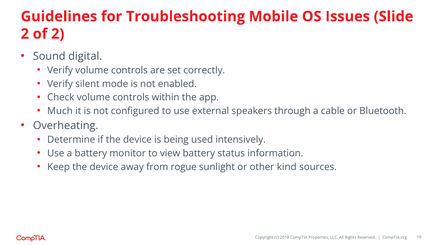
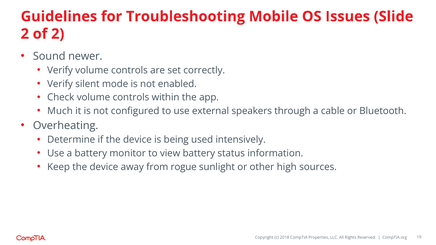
digital: digital -> newer
kind: kind -> high
